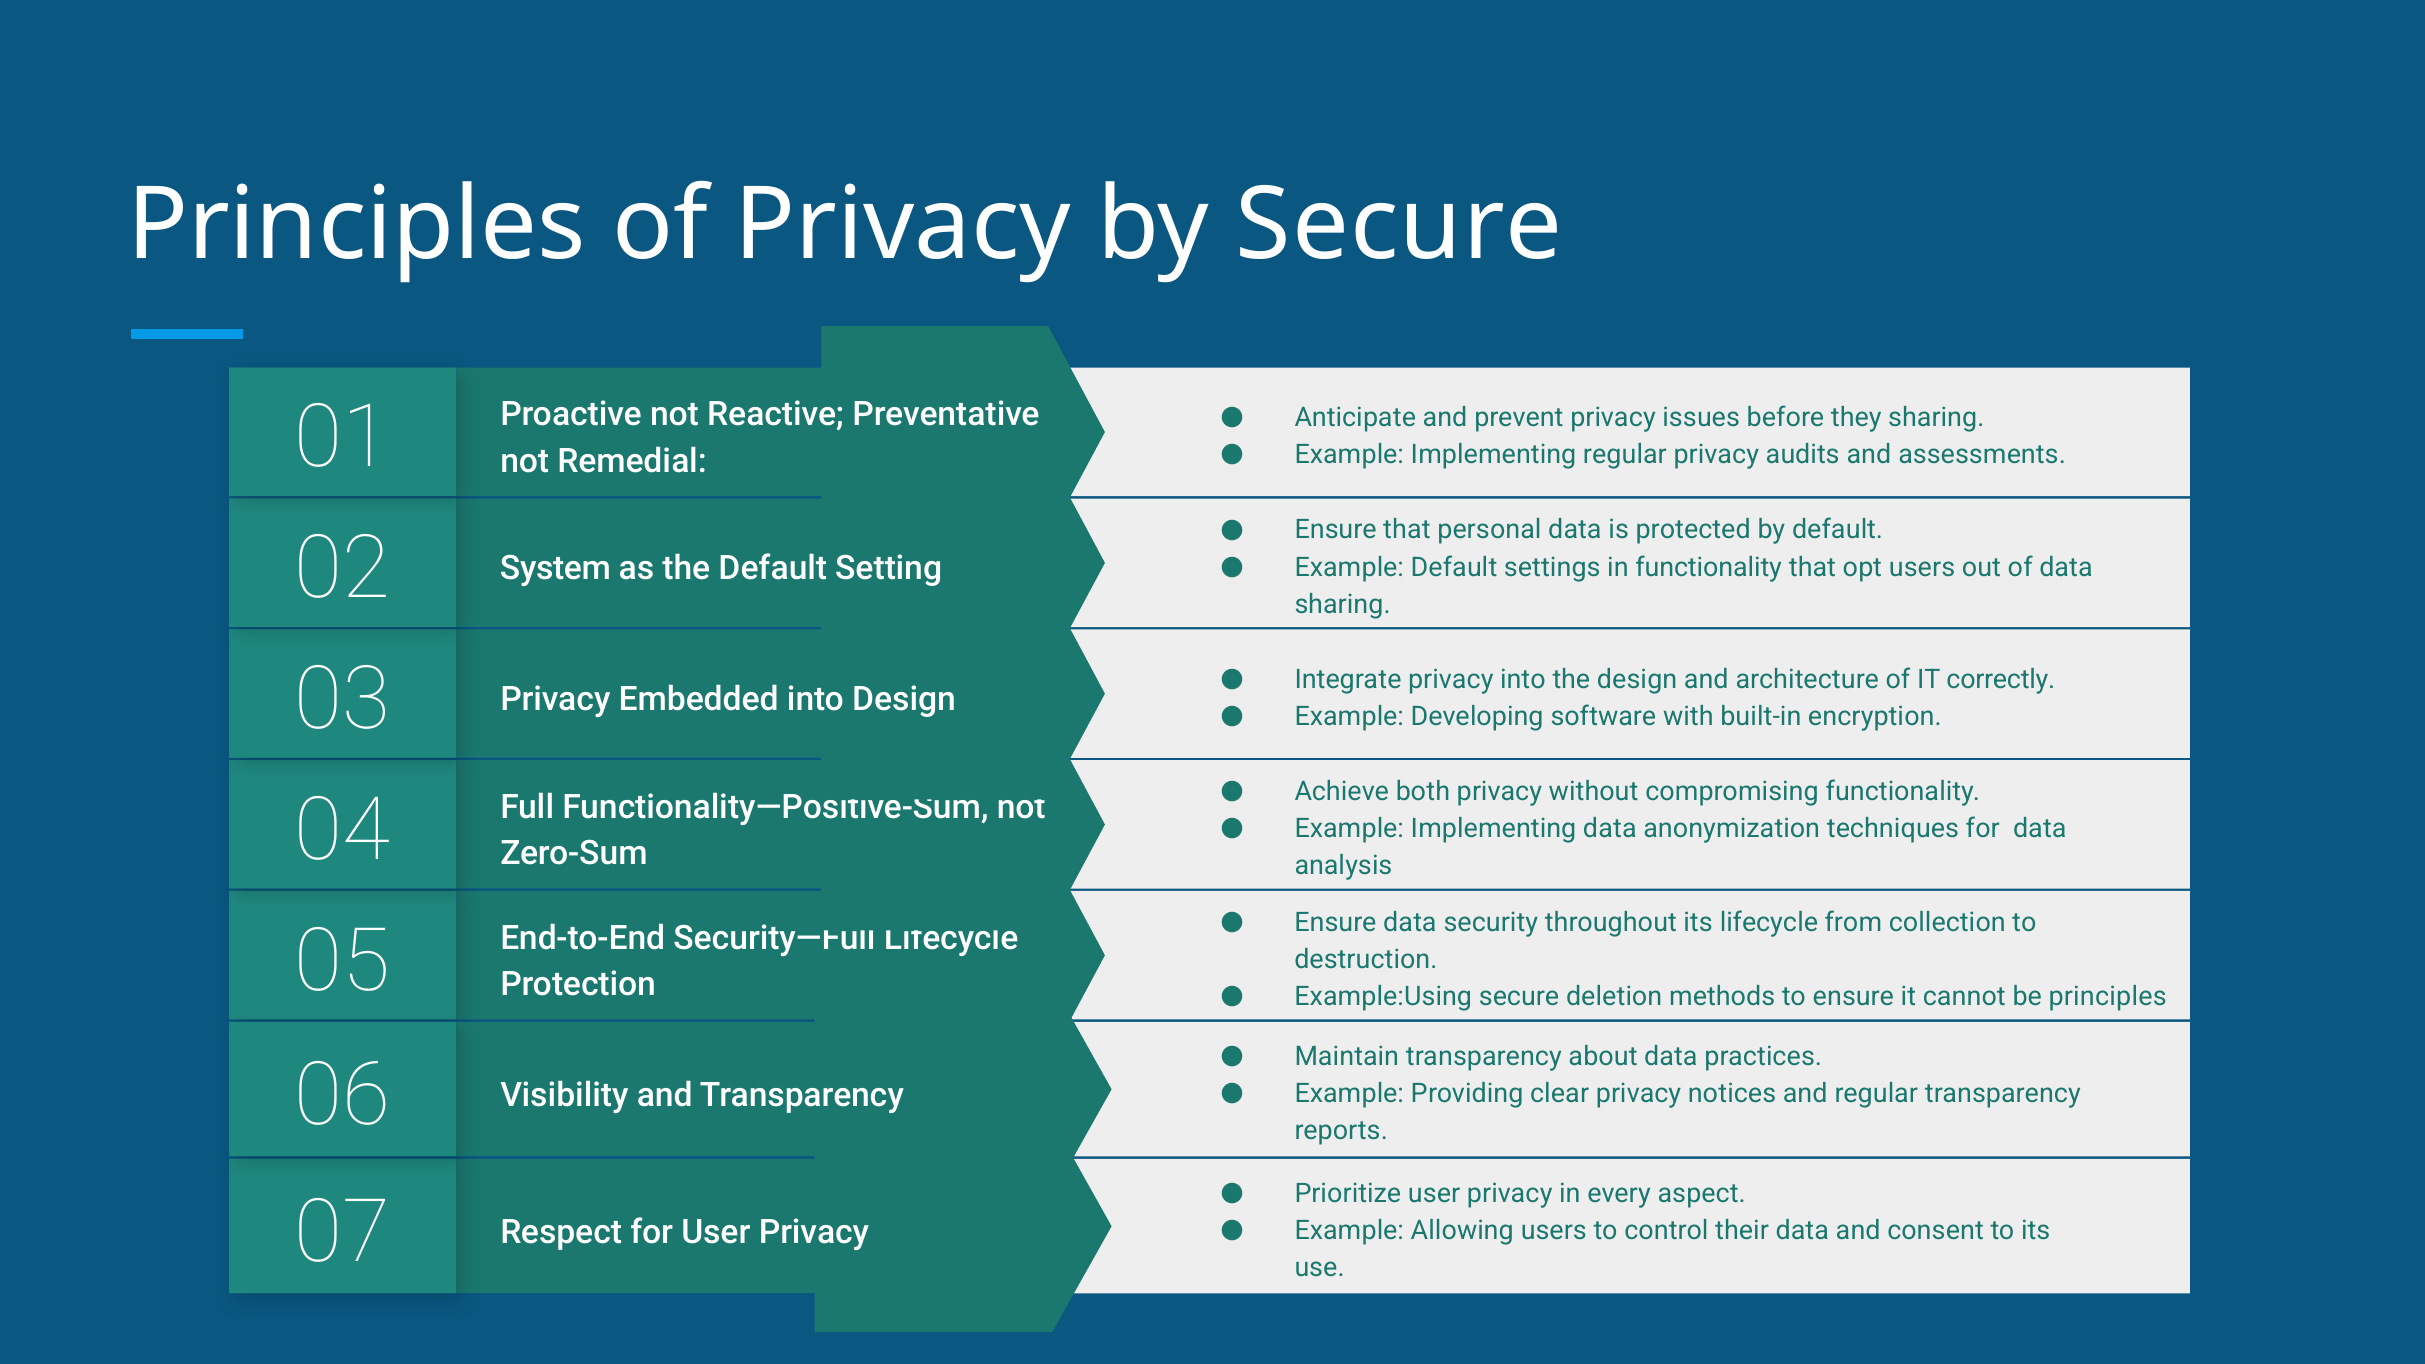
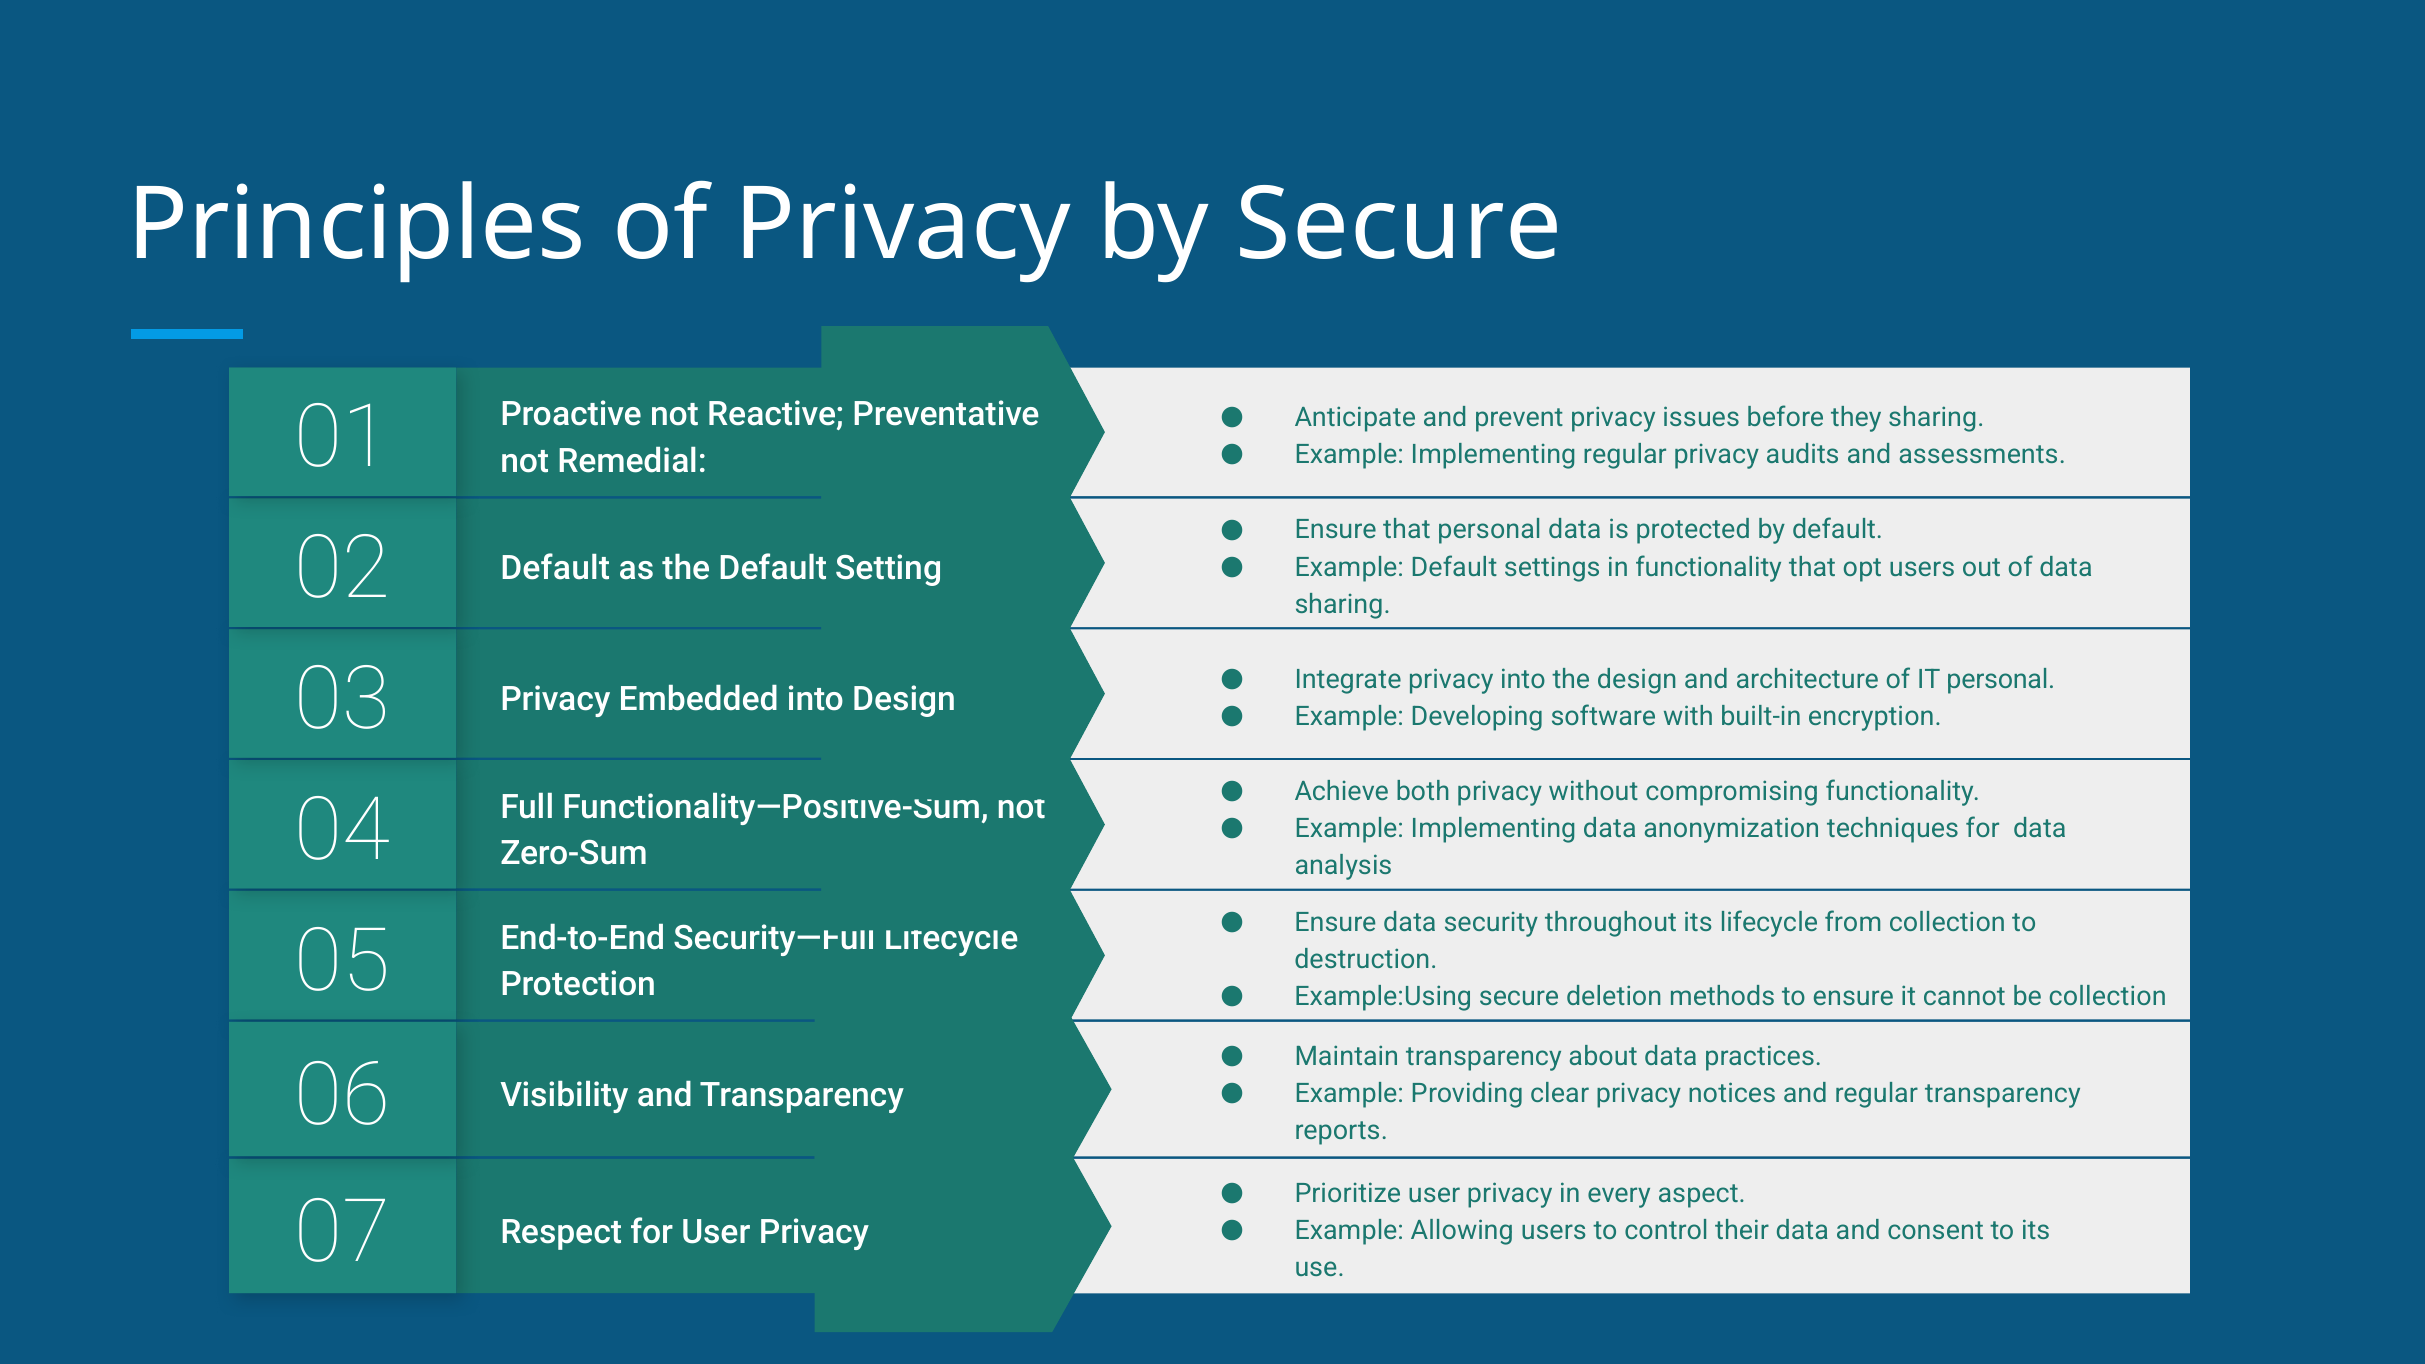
System at (556, 569): System -> Default
IT correctly: correctly -> personal
be principles: principles -> collection
